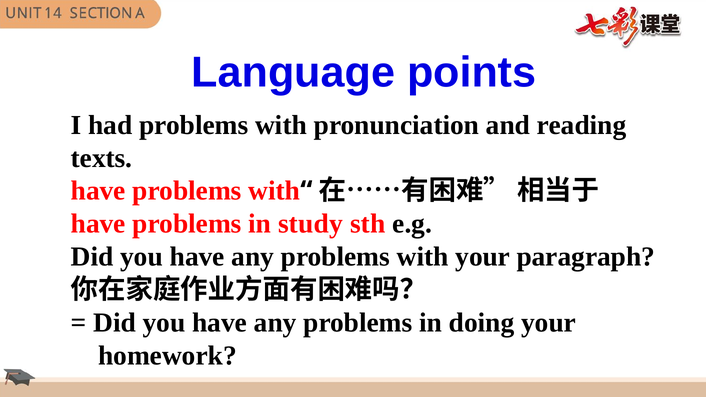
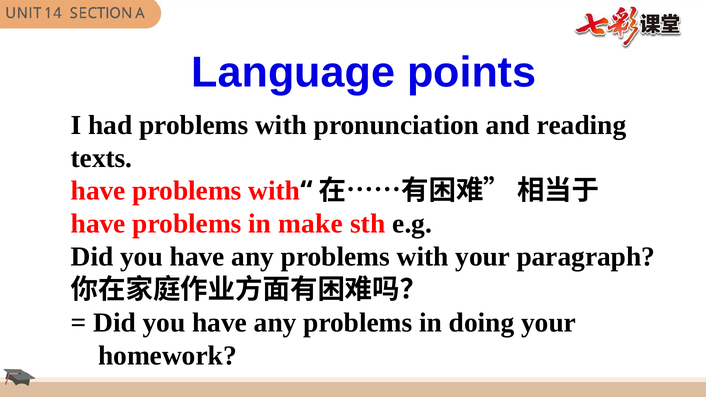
study: study -> make
